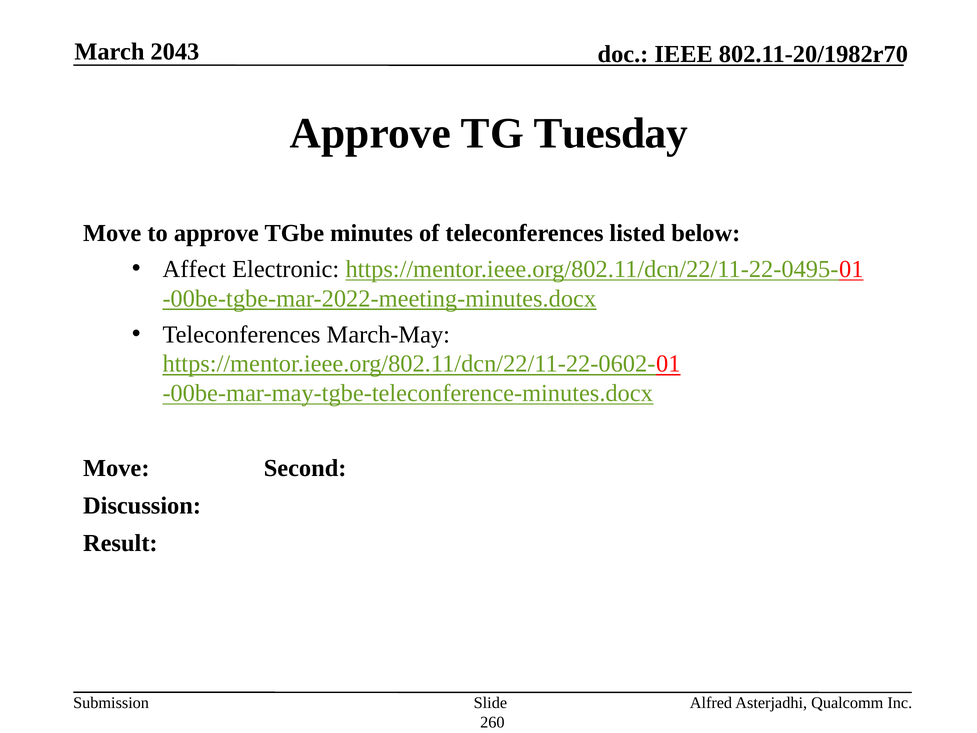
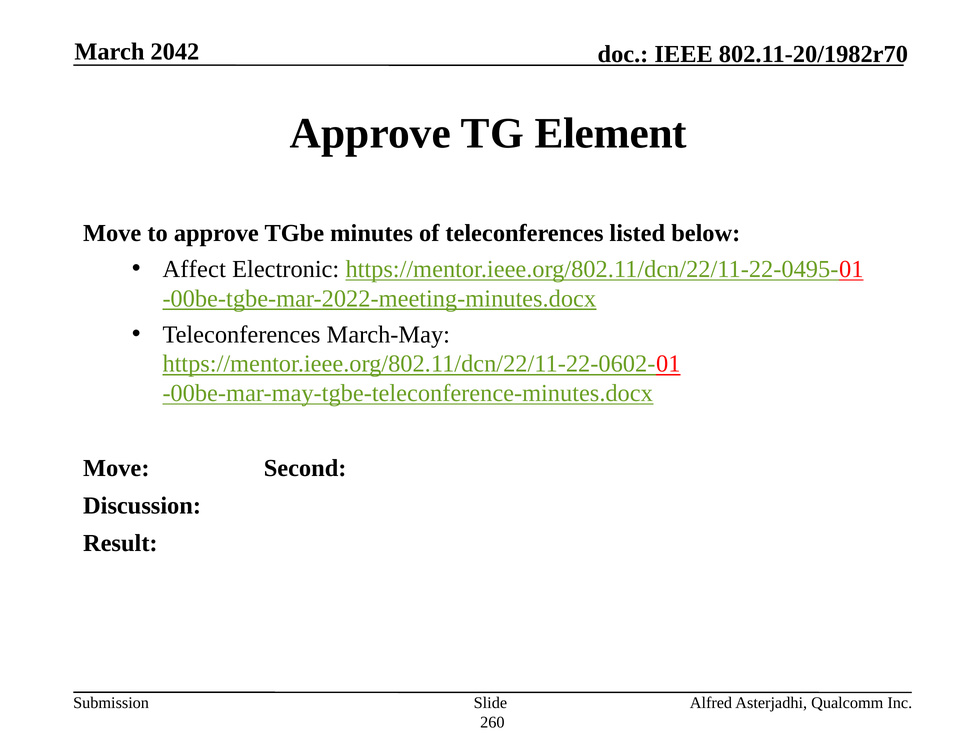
2043: 2043 -> 2042
Tuesday: Tuesday -> Element
